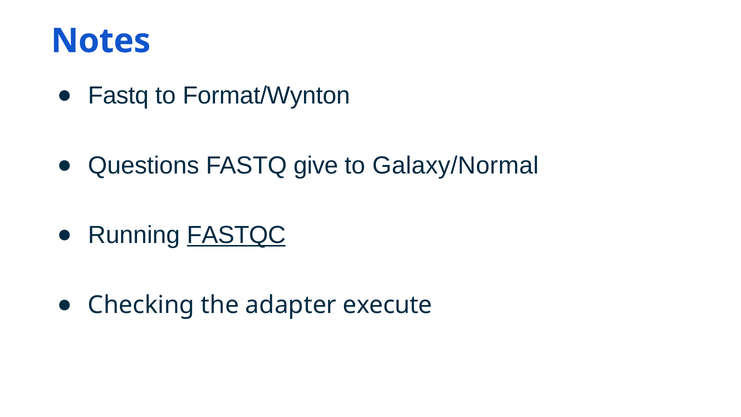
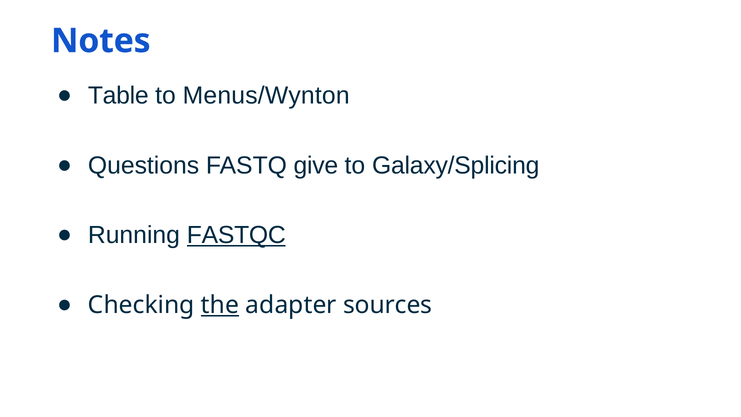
Fastq at (118, 96): Fastq -> Table
Format/Wynton: Format/Wynton -> Menus/Wynton
Galaxy/Normal: Galaxy/Normal -> Galaxy/Splicing
the underline: none -> present
execute: execute -> sources
